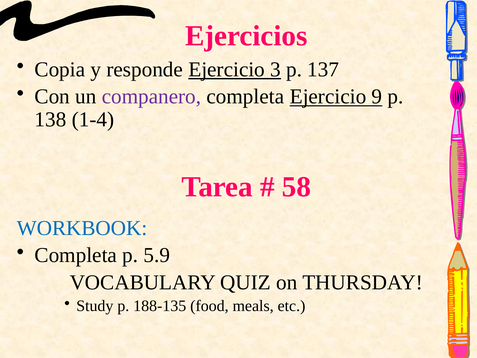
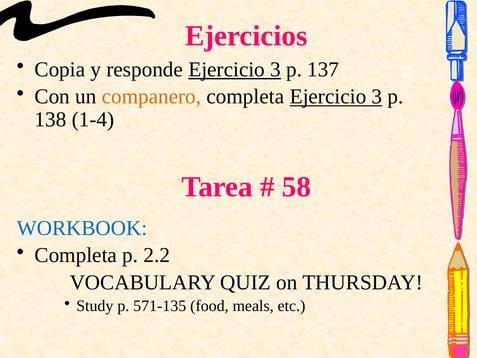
companero colour: purple -> orange
completa Ejercicio 9: 9 -> 3
5.9: 5.9 -> 2.2
188-135: 188-135 -> 571-135
